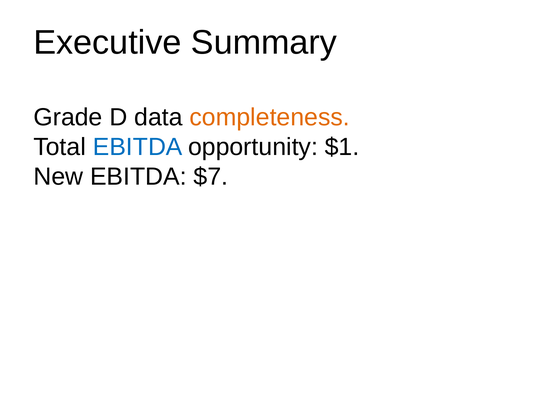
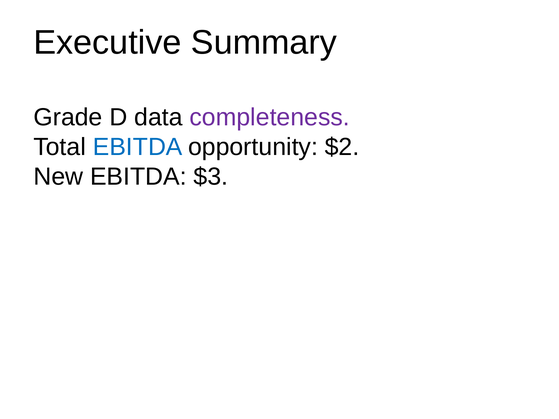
completeness colour: orange -> purple
$1: $1 -> $2
$7: $7 -> $3
